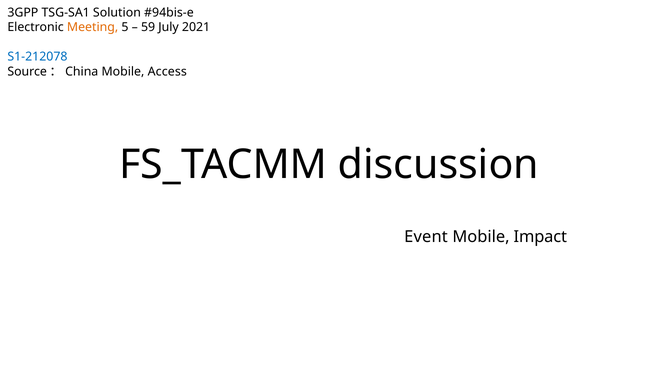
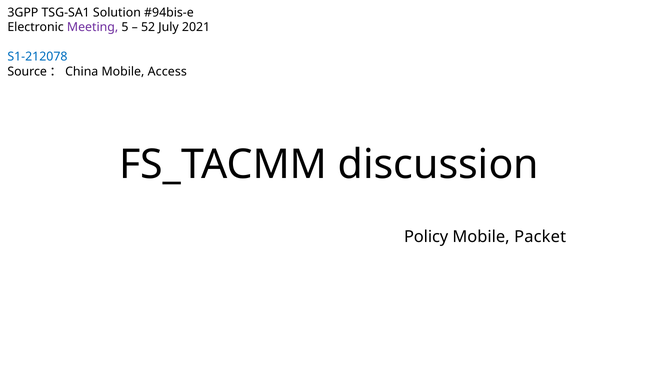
Meeting colour: orange -> purple
59: 59 -> 52
Event: Event -> Policy
Impact: Impact -> Packet
